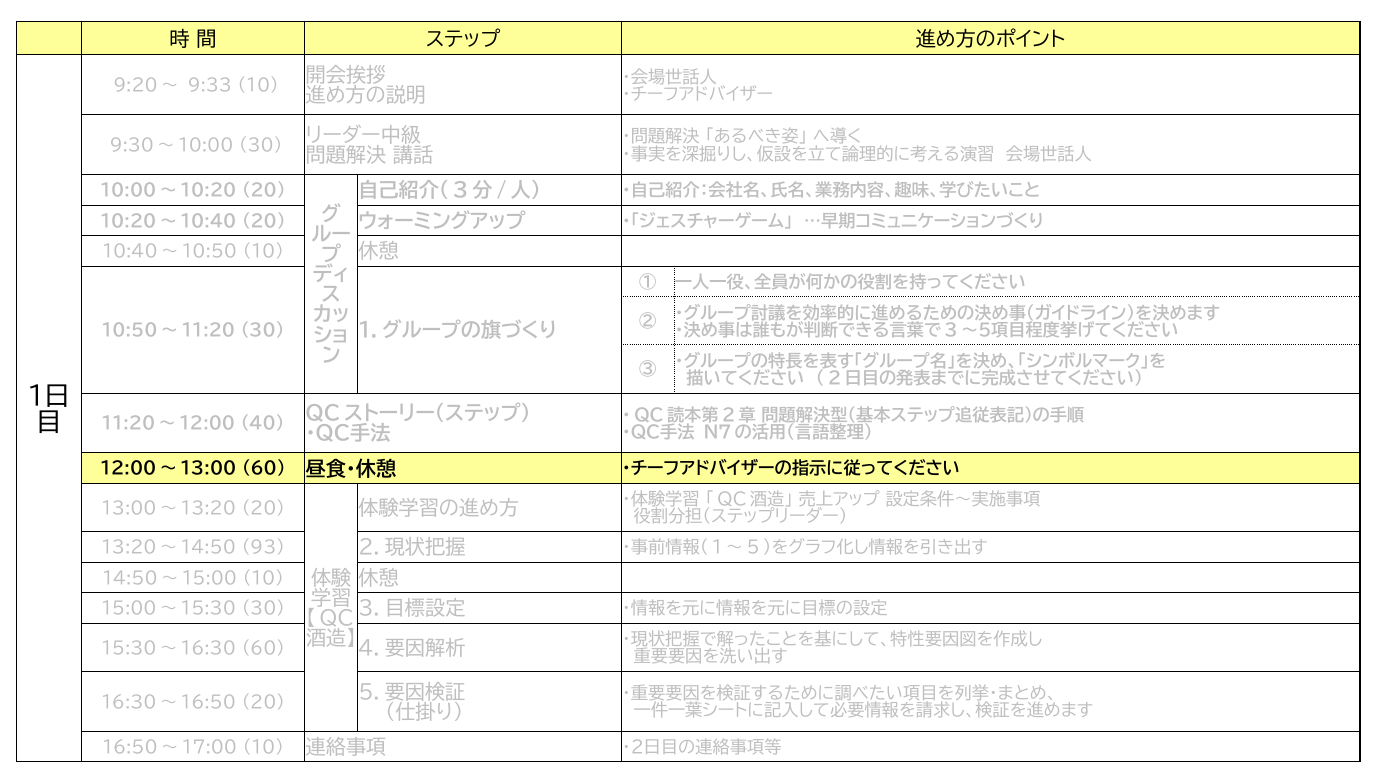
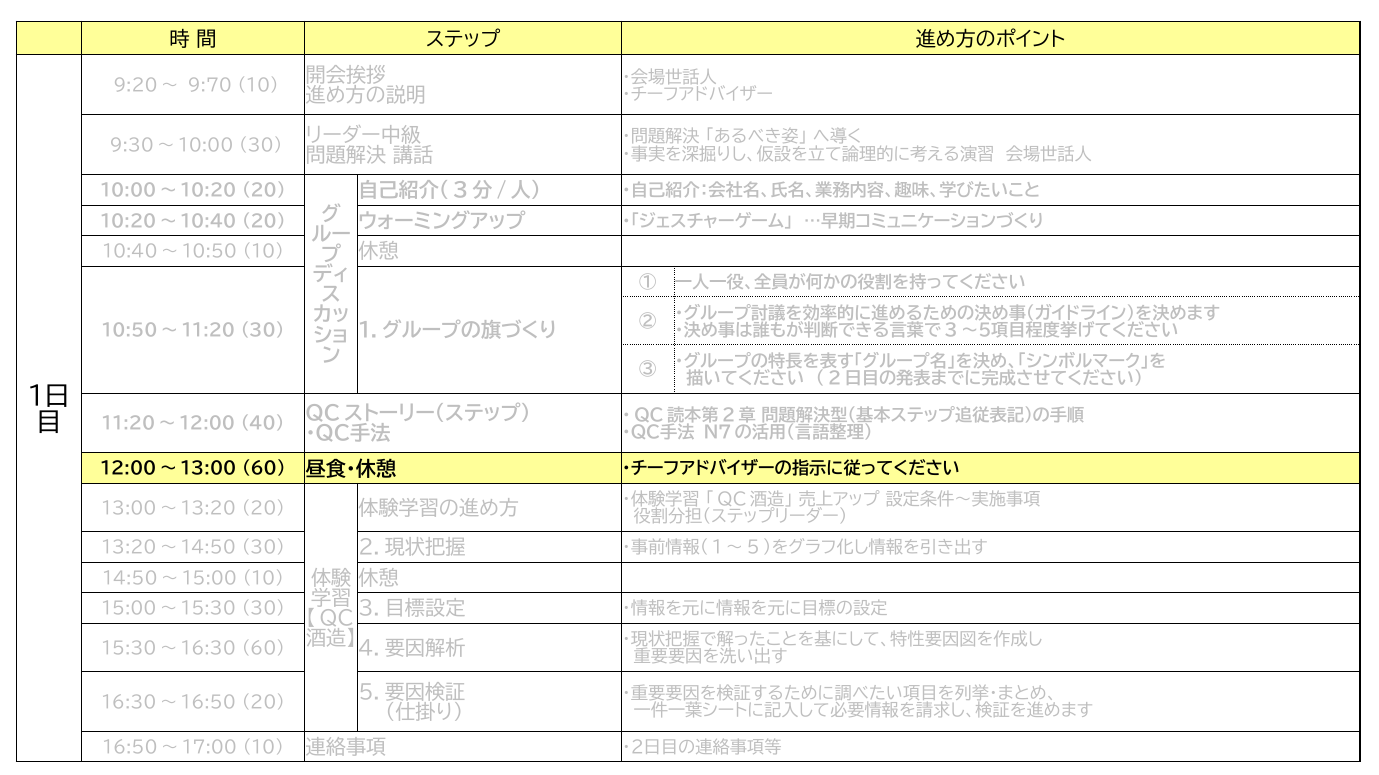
9:33: 9:33 -> 9:70
13:20～14:50 93: 93 -> 30
